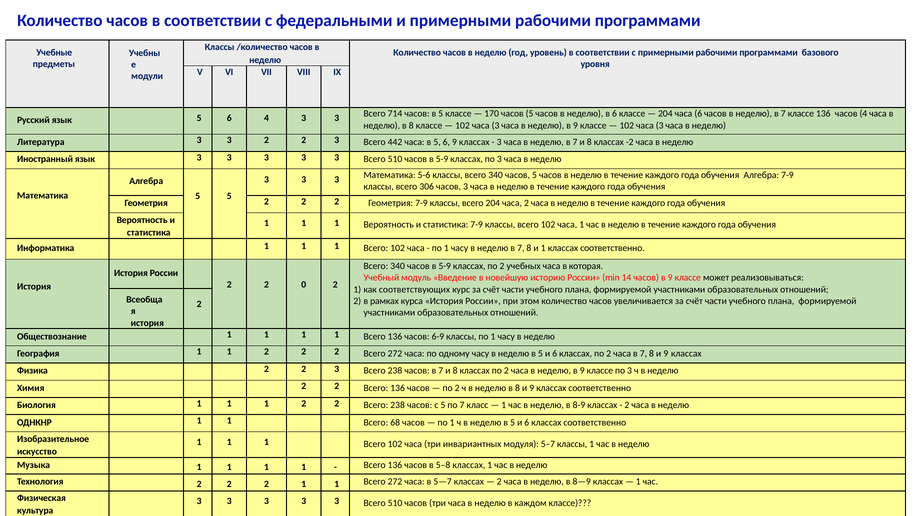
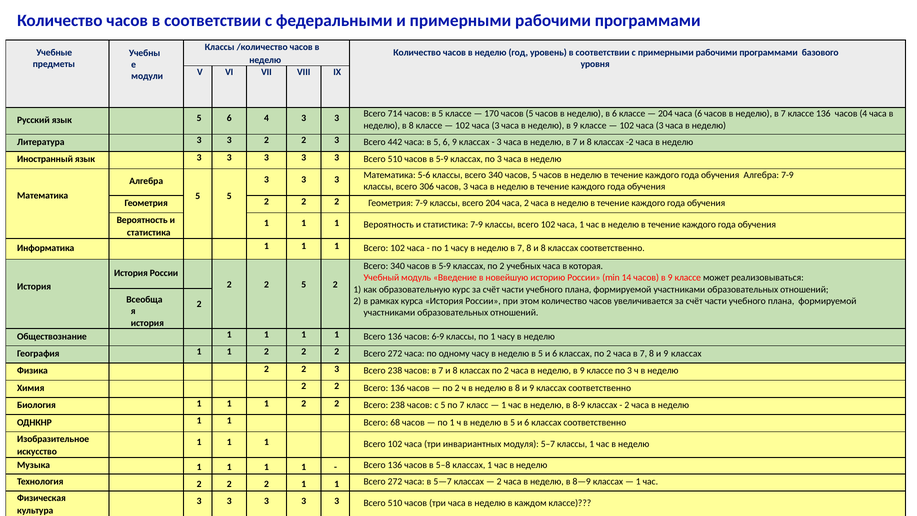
8 и 1: 1 -> 8
2 0: 0 -> 5
соответствующих: соответствующих -> образовательную
